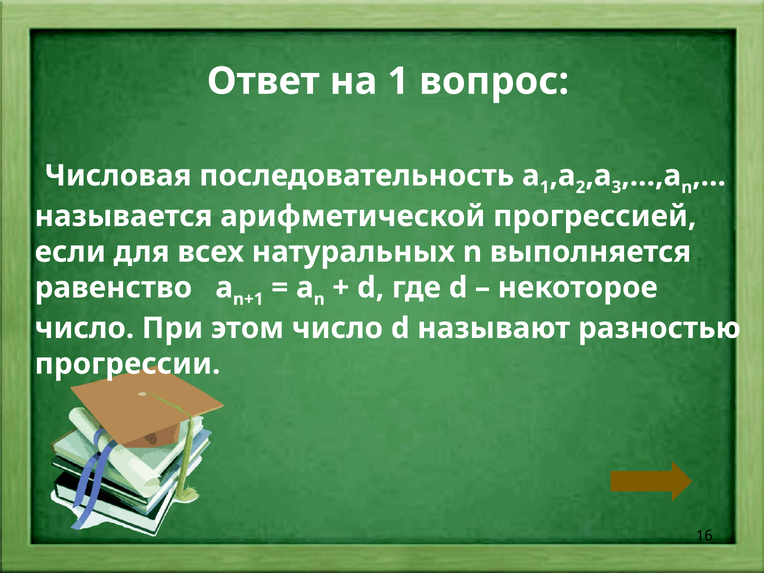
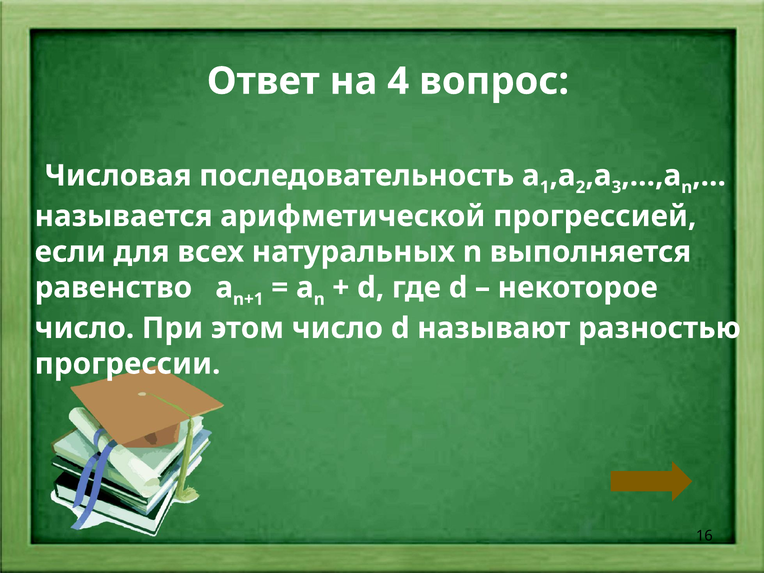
на 1: 1 -> 4
